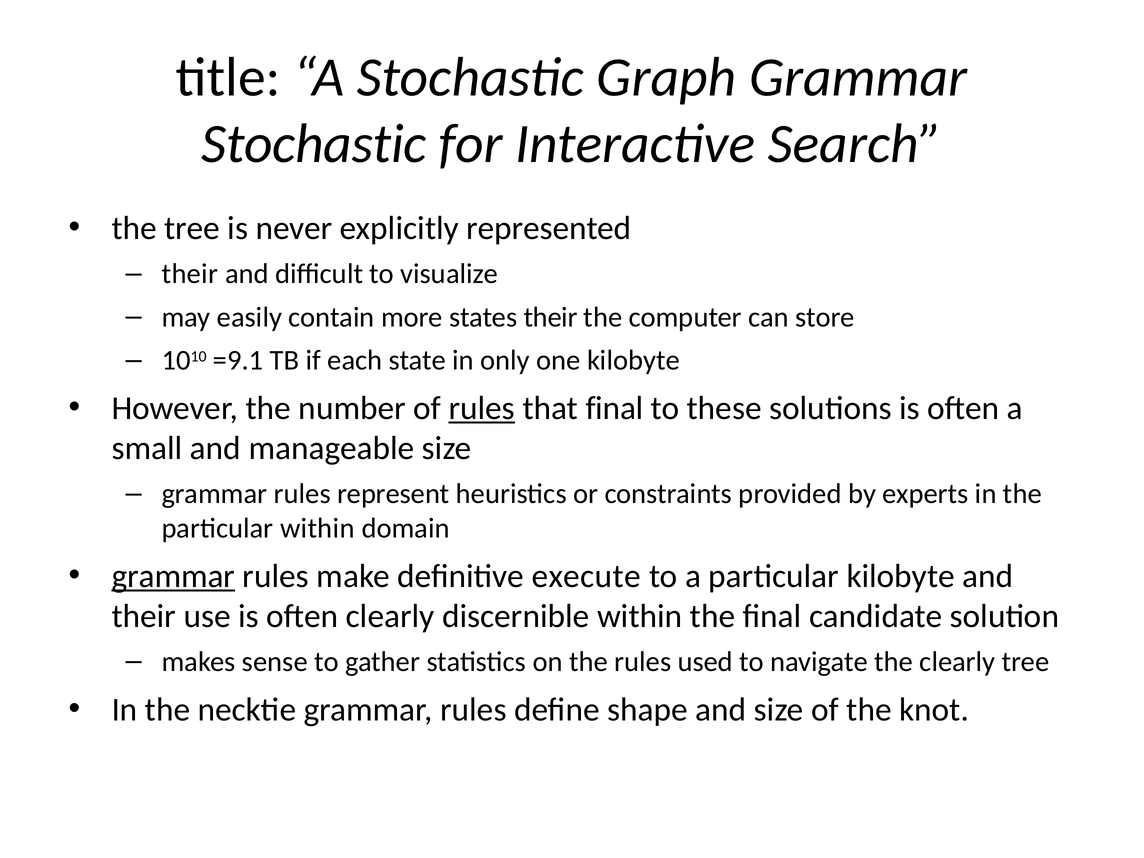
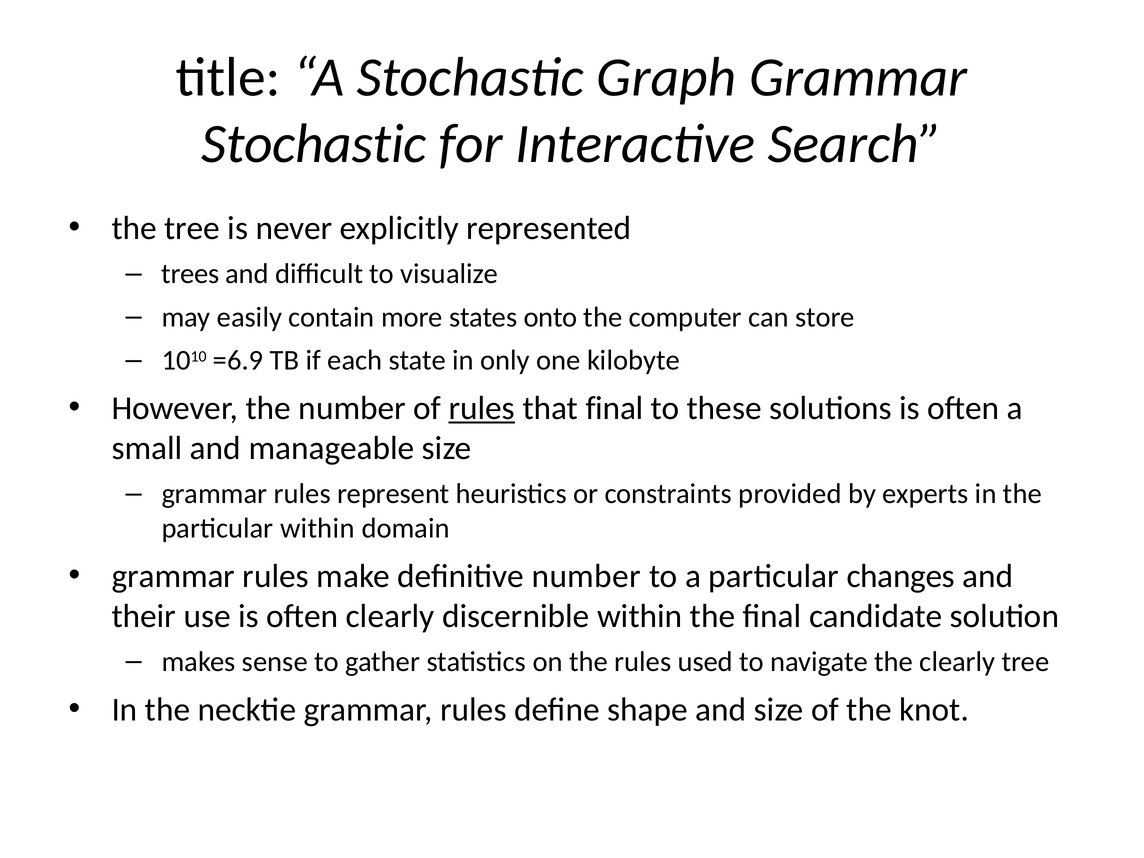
their at (190, 274): their -> trees
states their: their -> onto
=9.1: =9.1 -> =6.9
grammar at (173, 576) underline: present -> none
definitive execute: execute -> number
particular kilobyte: kilobyte -> changes
